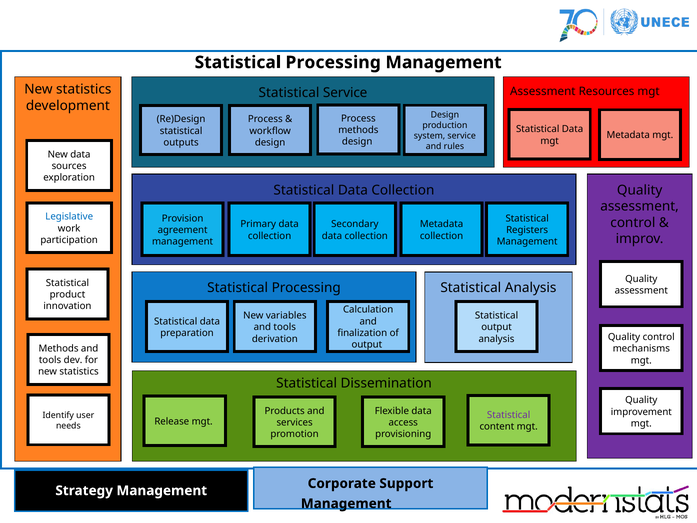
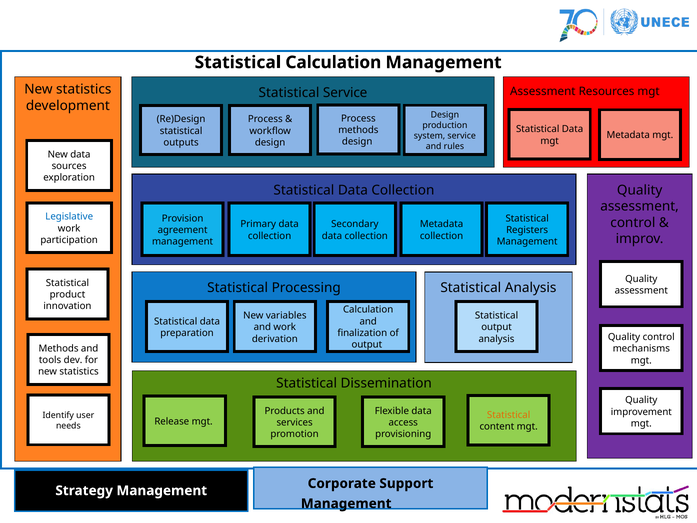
Processing at (333, 62): Processing -> Calculation
tools at (285, 327): tools -> work
Statistical at (509, 415) colour: purple -> orange
